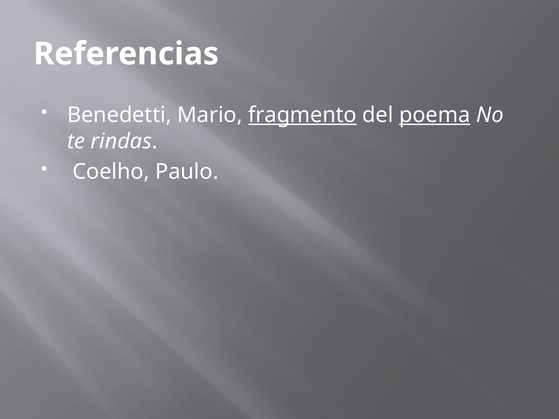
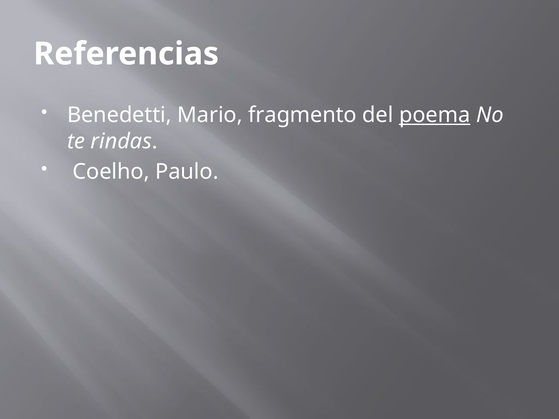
fragmento underline: present -> none
